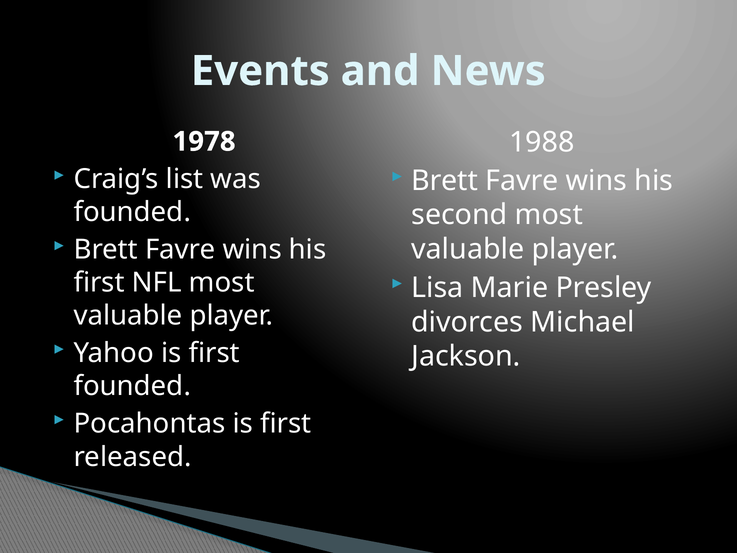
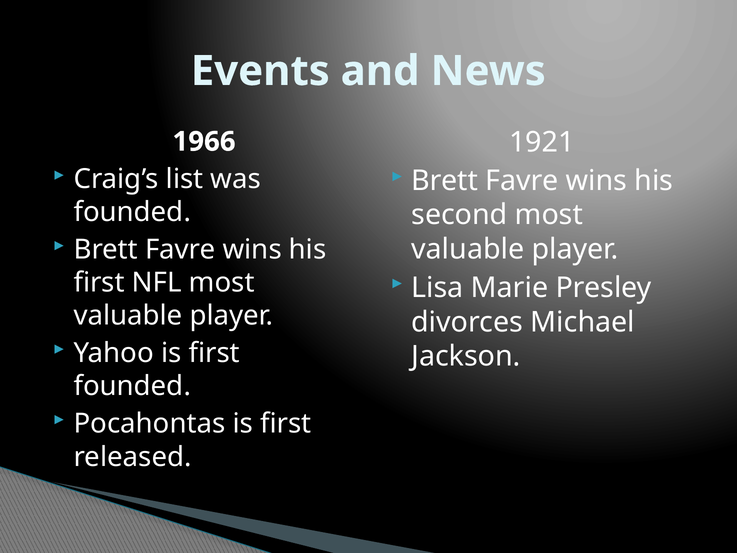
1988: 1988 -> 1921
1978: 1978 -> 1966
